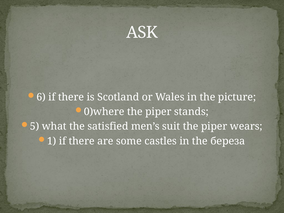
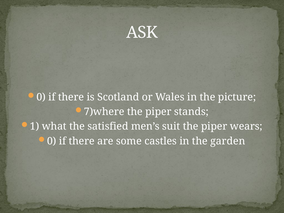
6 at (41, 97): 6 -> 0
0)where: 0)where -> 7)where
5: 5 -> 1
1 at (52, 141): 1 -> 0
береза: береза -> garden
